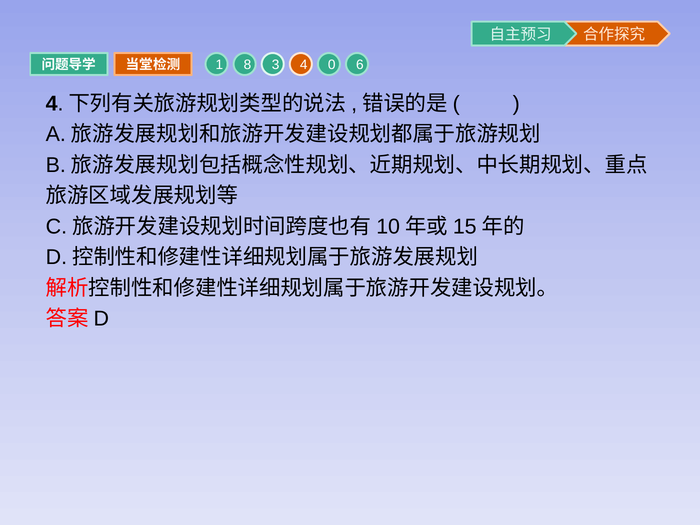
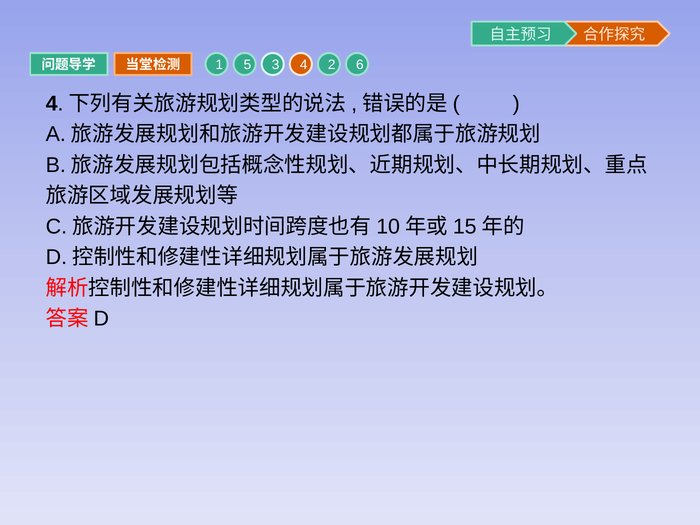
8: 8 -> 5
0: 0 -> 2
